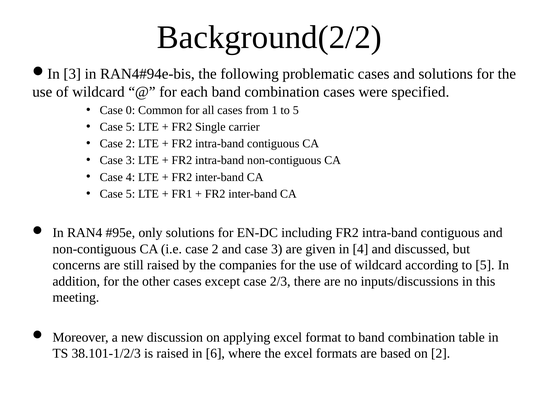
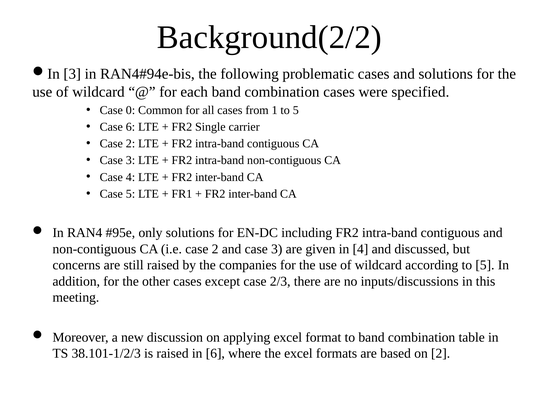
5 at (130, 127): 5 -> 6
